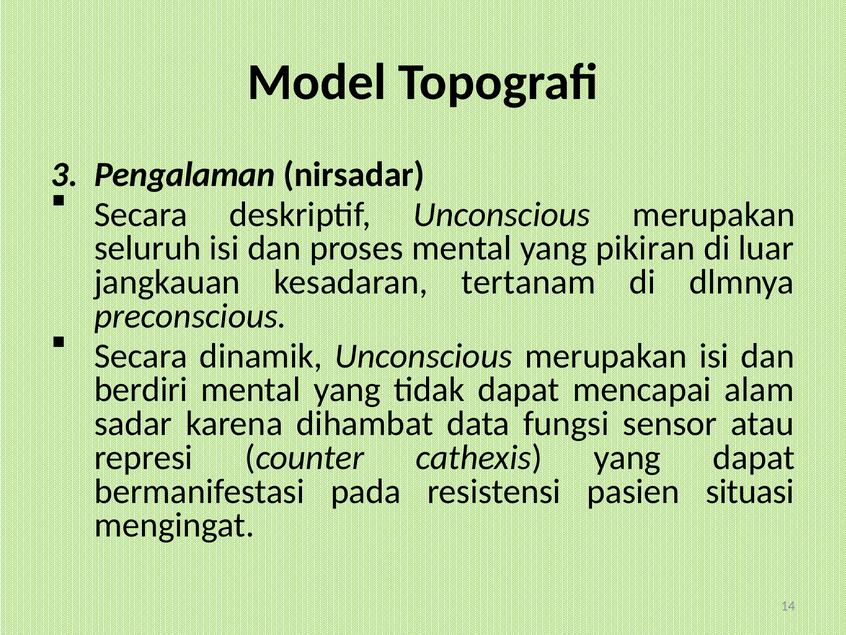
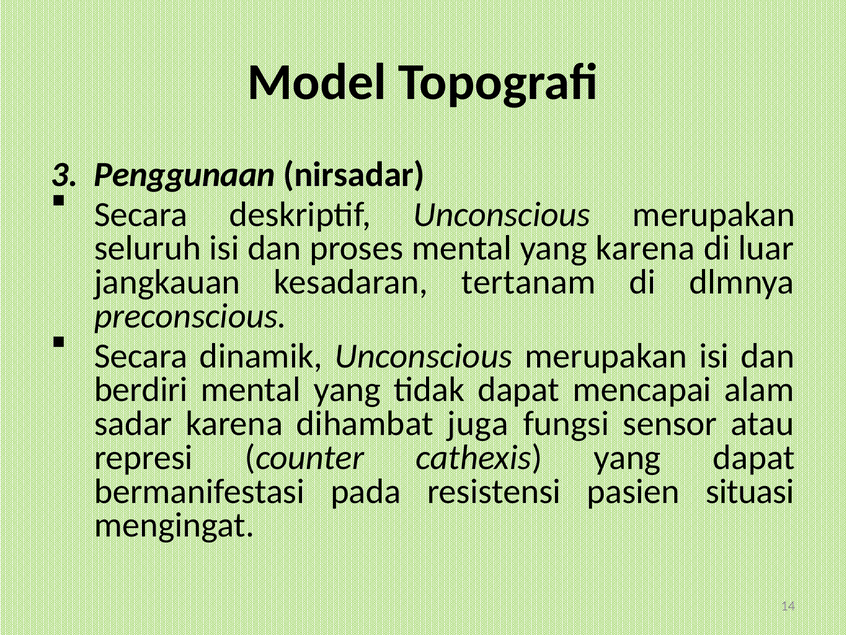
Pengalaman: Pengalaman -> Penggunaan
yang pikiran: pikiran -> karena
data: data -> juga
